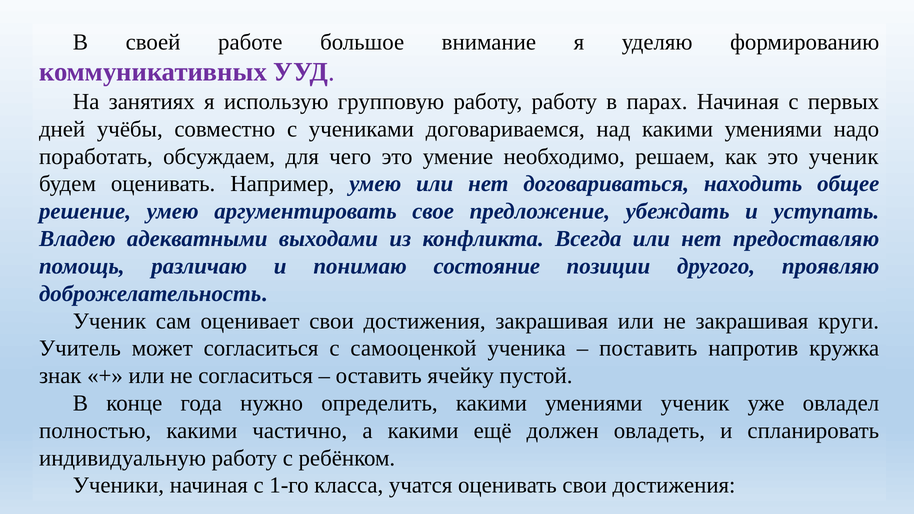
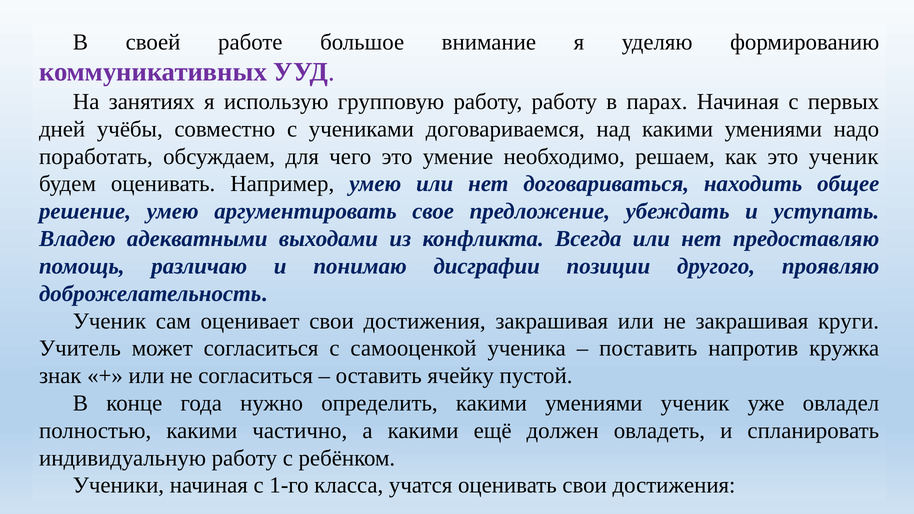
состояние: состояние -> дисграфии
